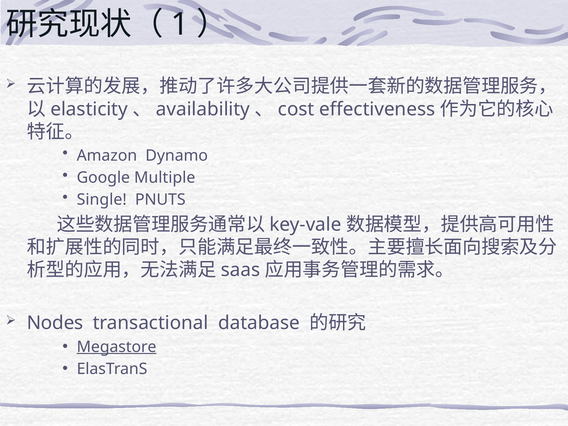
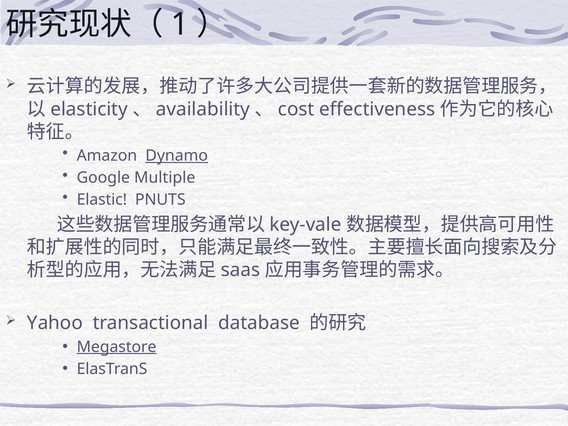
Dynamo underline: none -> present
Single: Single -> Elastic
Nodes: Nodes -> Yahoo
